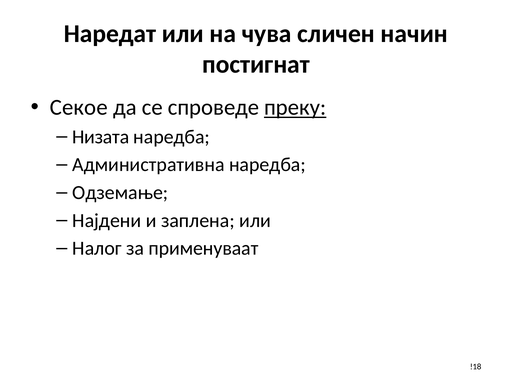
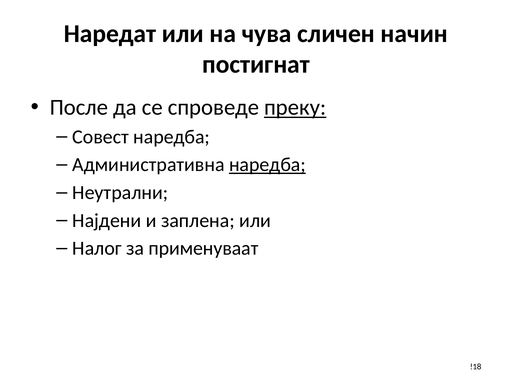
Секое: Секое -> После
Низата: Низата -> Совест
наредба at (267, 165) underline: none -> present
Одземање: Одземање -> Неутрални
